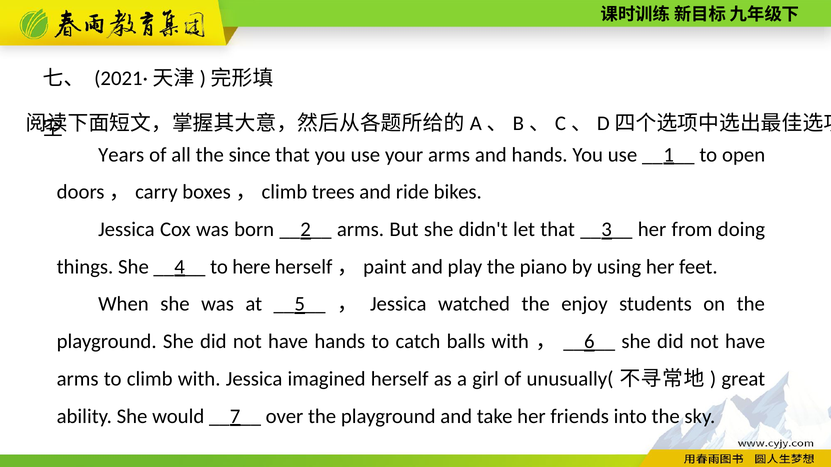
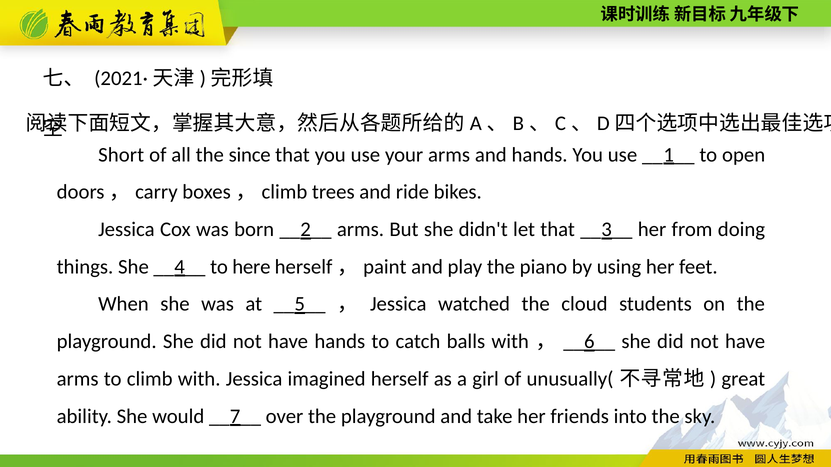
Years: Years -> Short
enjoy: enjoy -> cloud
